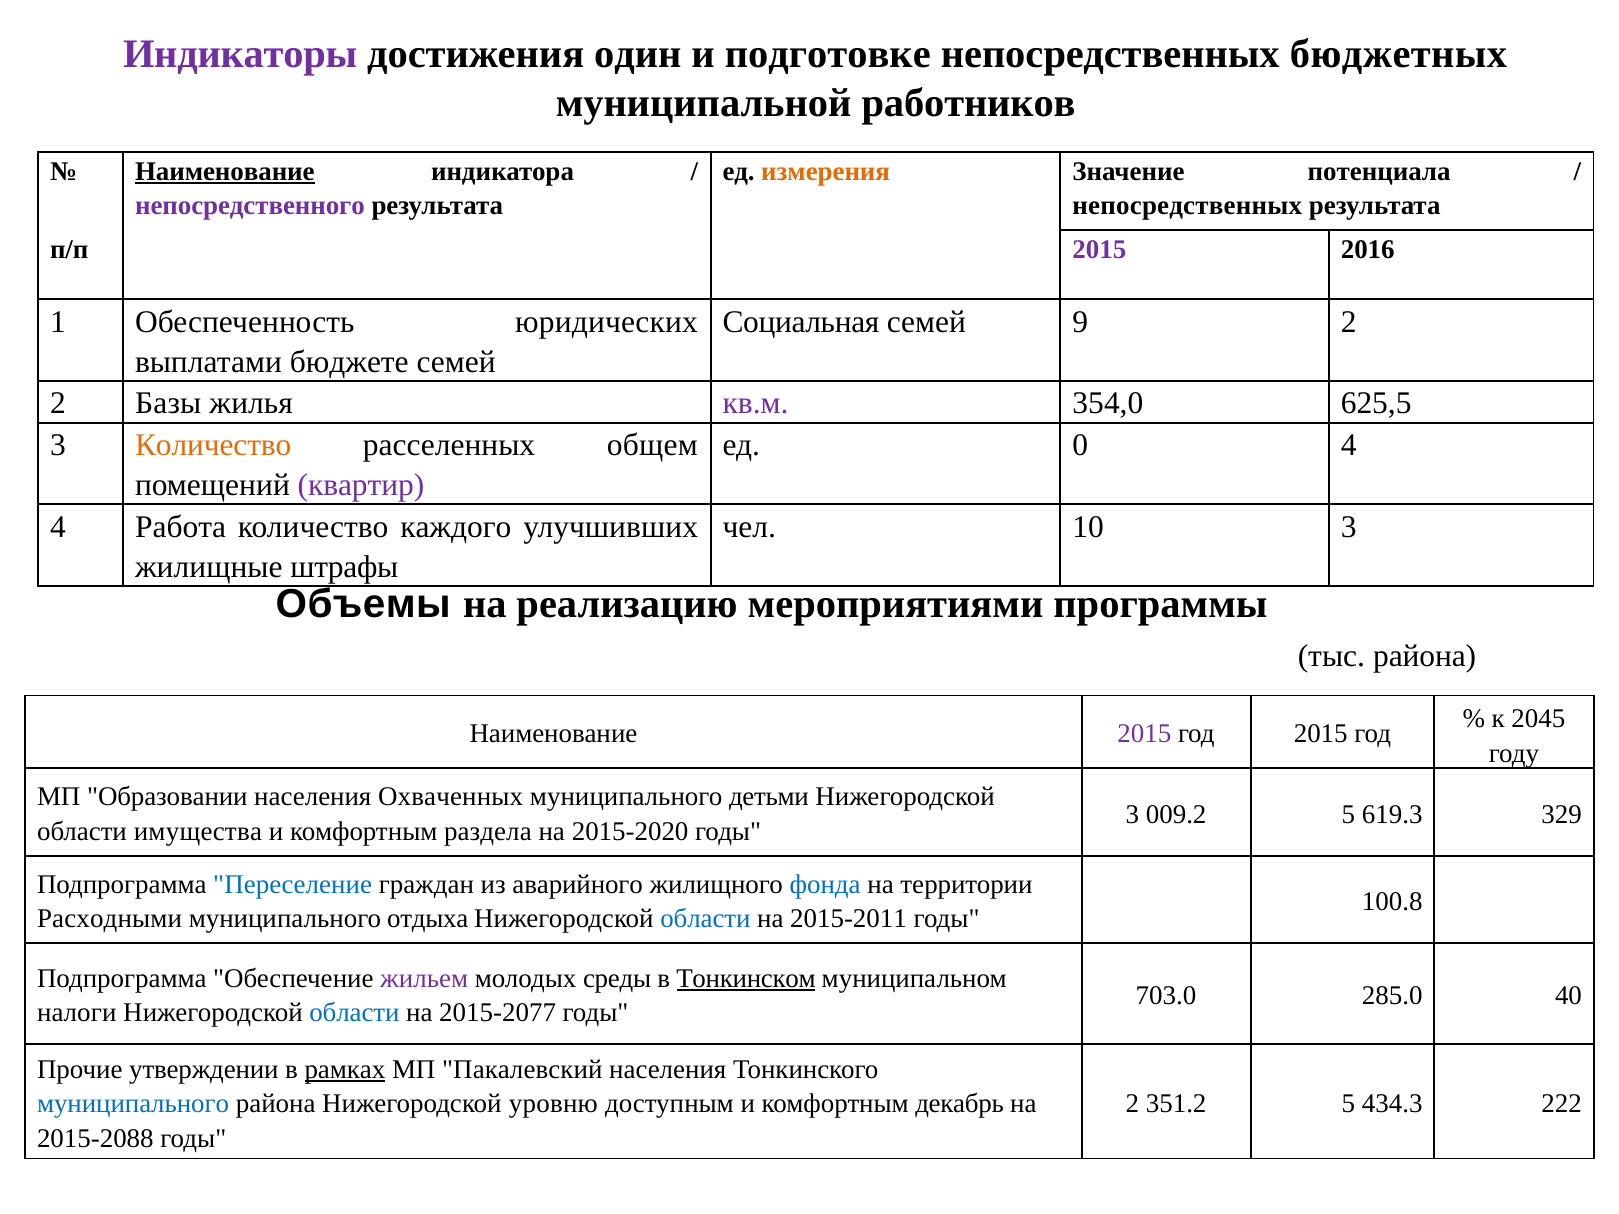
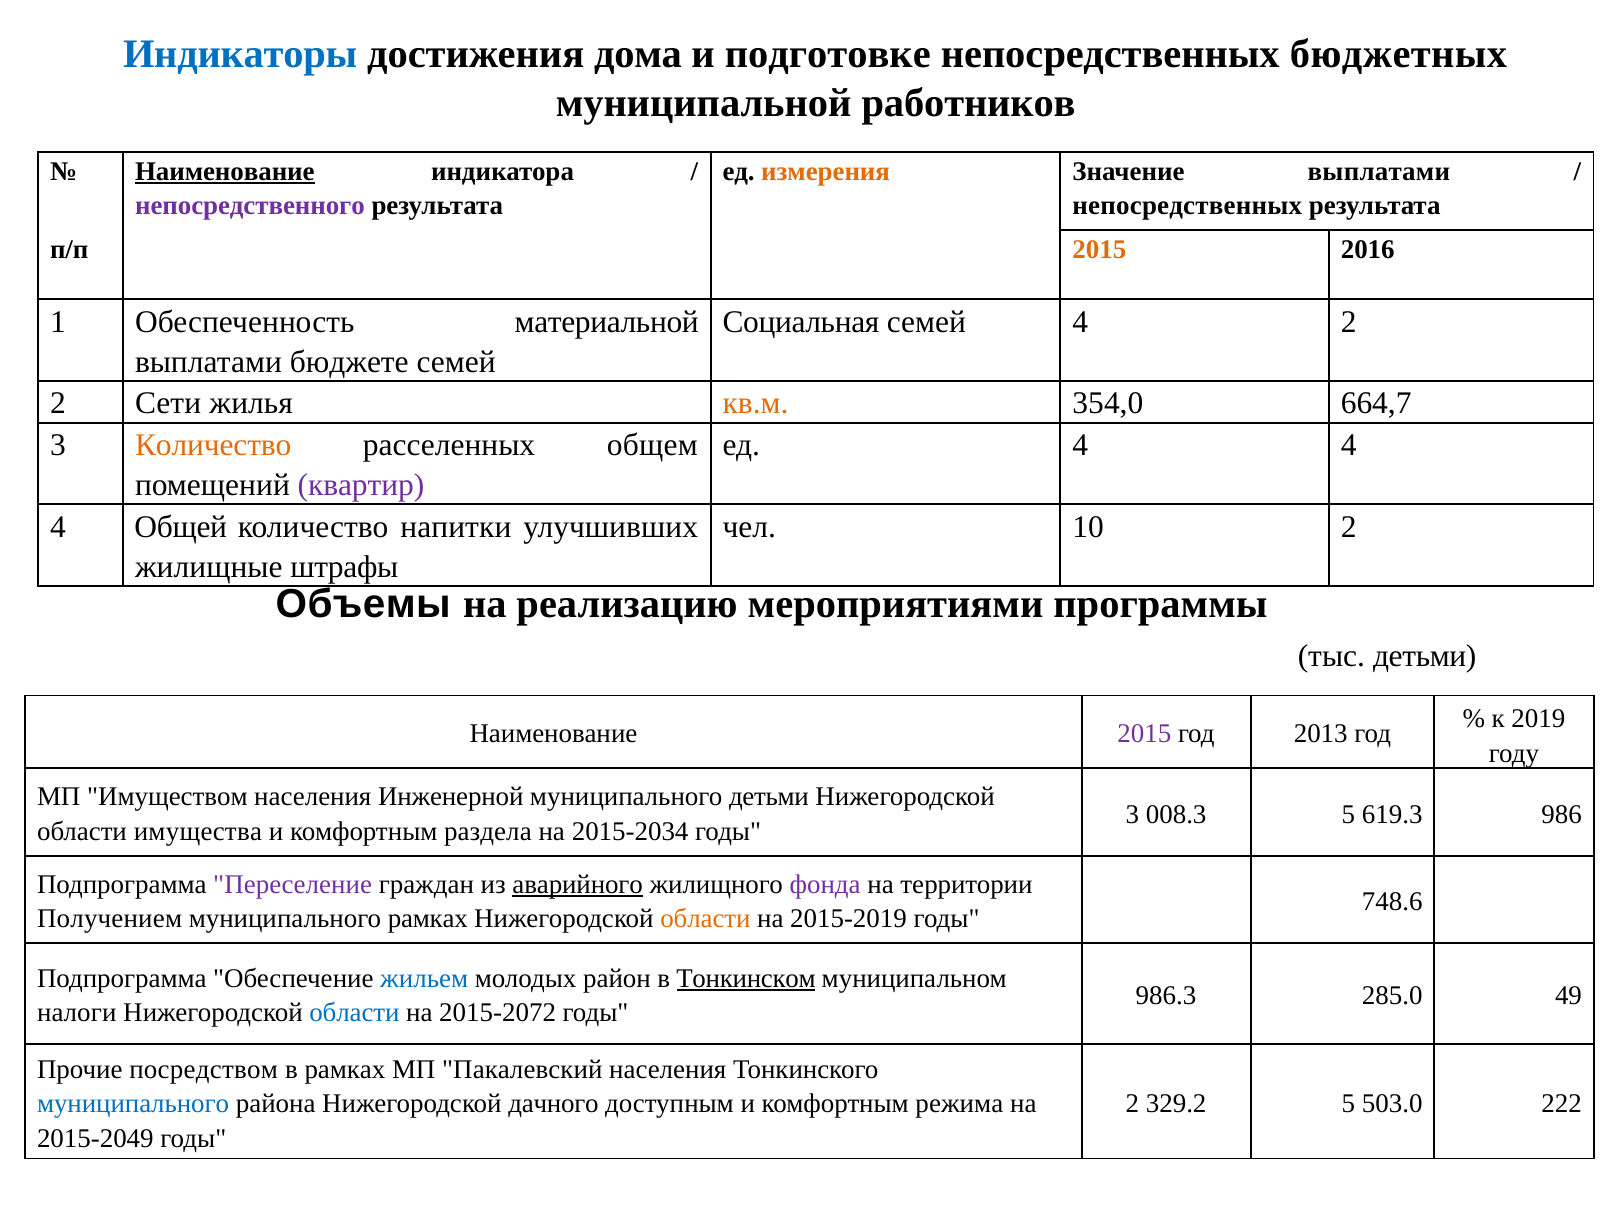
Индикаторы colour: purple -> blue
один: один -> дома
Значение потенциала: потенциала -> выплатами
2015 at (1099, 250) colour: purple -> orange
юридических: юридических -> материальной
семей 9: 9 -> 4
Базы: Базы -> Сети
кв.м colour: purple -> orange
625,5: 625,5 -> 664,7
ед 0: 0 -> 4
Работа: Работа -> Общей
каждого: каждого -> напитки
10 3: 3 -> 2
тыс района: района -> детьми
2045: 2045 -> 2019
год 2015: 2015 -> 2013
Образовании: Образовании -> Имуществом
Охваченных: Охваченных -> Инженерной
009.2: 009.2 -> 008.3
329: 329 -> 986
2015-2020: 2015-2020 -> 2015-2034
Переселение colour: blue -> purple
аварийного underline: none -> present
фонда colour: blue -> purple
100.8: 100.8 -> 748.6
Расходными: Расходными -> Получением
муниципального отдыха: отдыха -> рамках
области at (705, 919) colour: blue -> orange
2015-2011: 2015-2011 -> 2015-2019
жильем colour: purple -> blue
среды: среды -> район
703.0: 703.0 -> 986.3
40: 40 -> 49
2015-2077: 2015-2077 -> 2015-2072
утверждении: утверждении -> посредством
рамках at (345, 1070) underline: present -> none
уровню: уровню -> дачного
декабрь: декабрь -> режима
351.2: 351.2 -> 329.2
434.3: 434.3 -> 503.0
2015-2088: 2015-2088 -> 2015-2049
